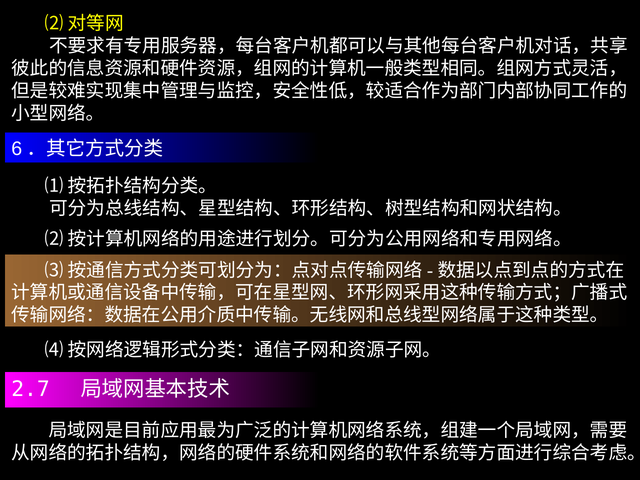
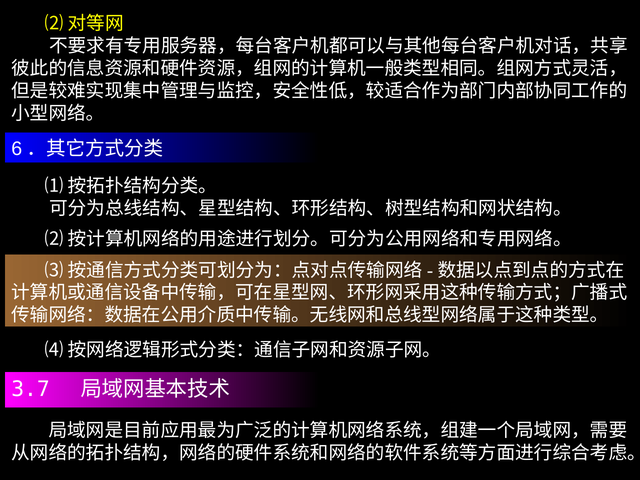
2.7: 2.7 -> 3.7
